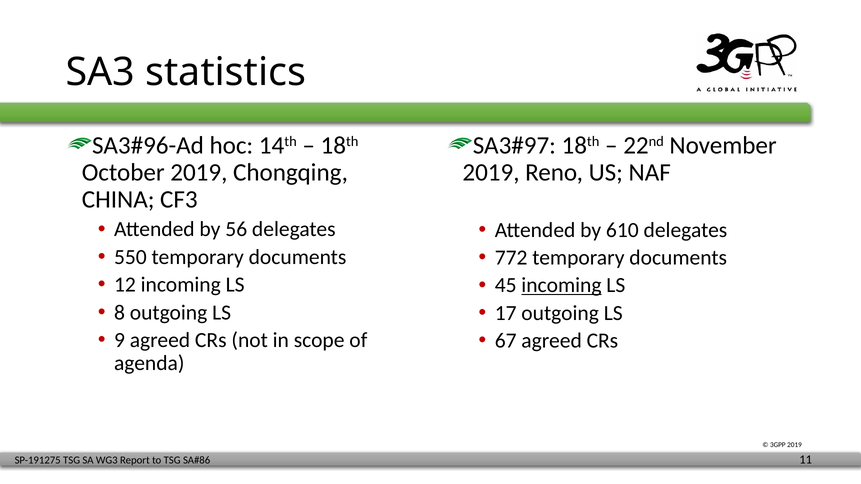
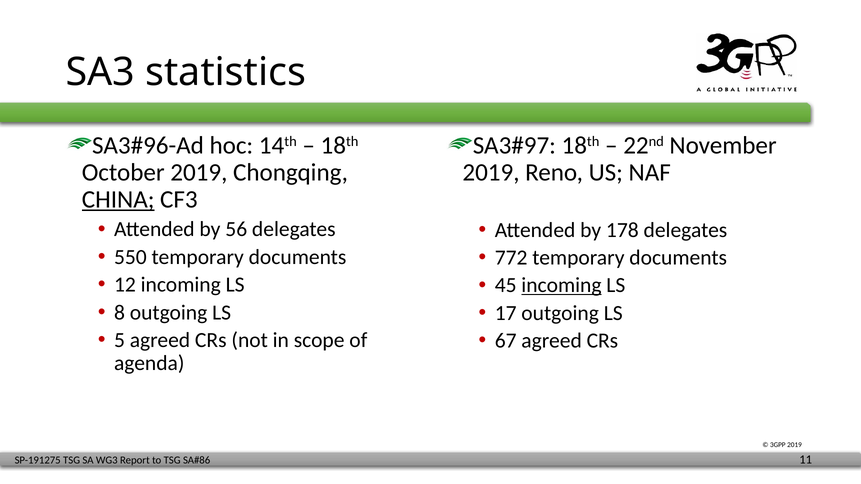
CHINA underline: none -> present
610: 610 -> 178
9: 9 -> 5
